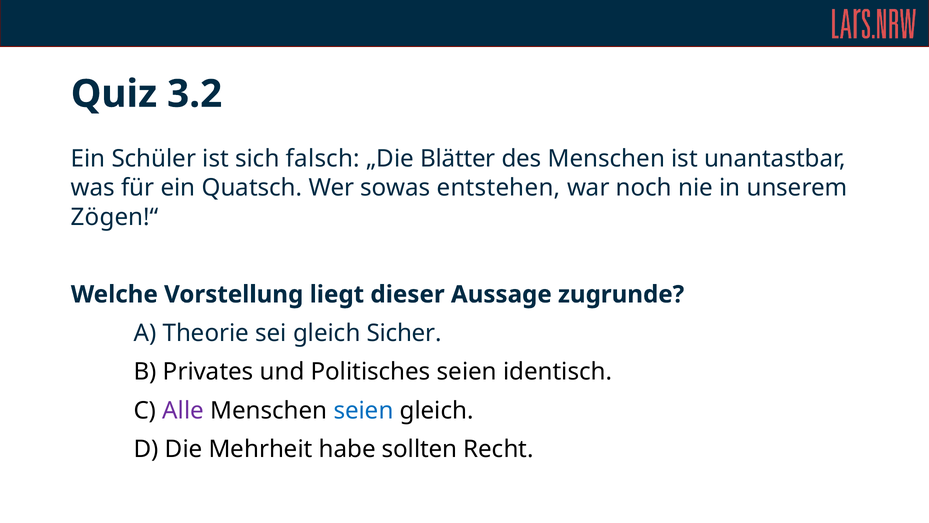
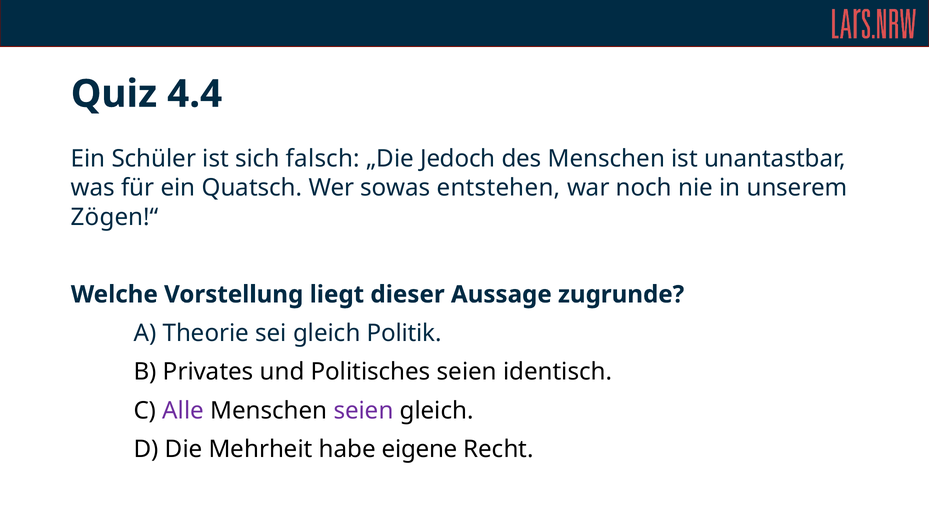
3.2: 3.2 -> 4.4
Blätter: Blätter -> Jedoch
Sicher: Sicher -> Politik
seien at (364, 410) colour: blue -> purple
sollten: sollten -> eigene
